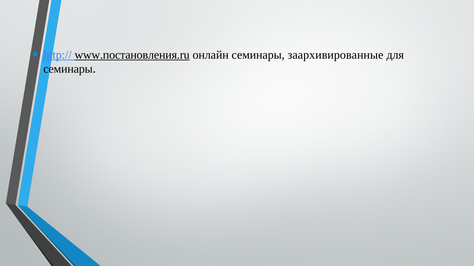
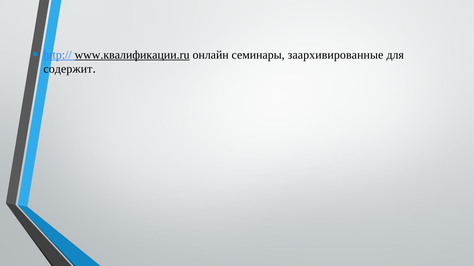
www.постановления.ru: www.постановления.ru -> www.квалификации.ru
семинары at (68, 69): семинары -> содержит
